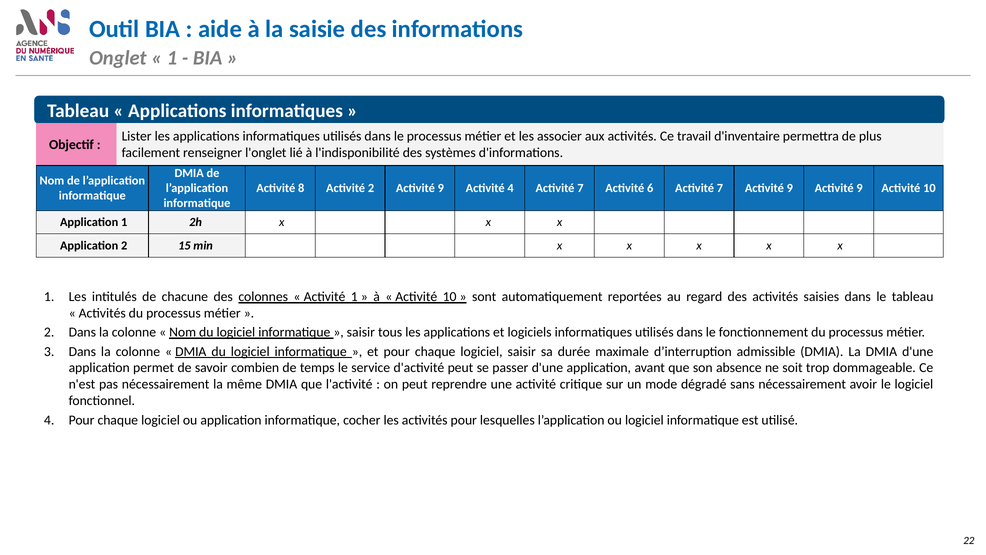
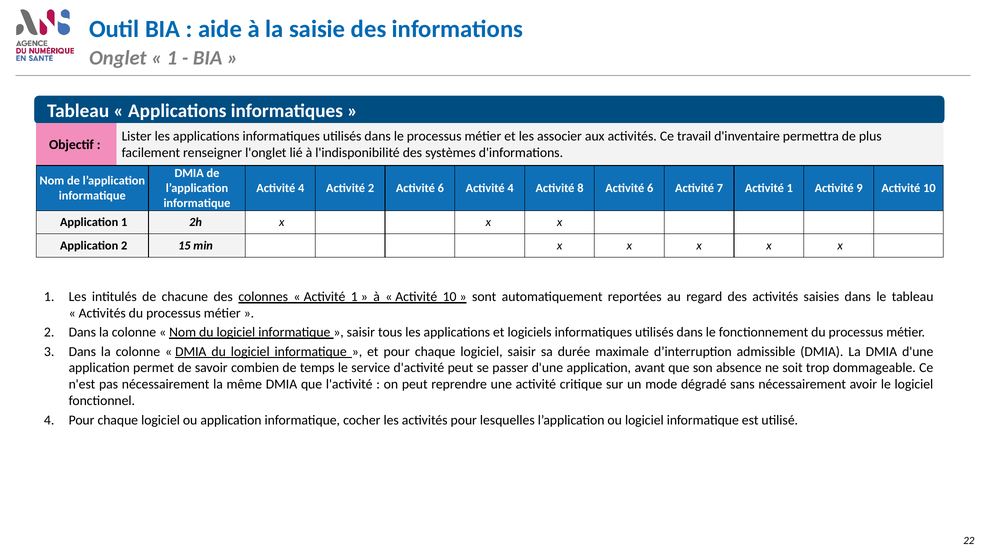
8 at (301, 188): 8 -> 4
2 Activité 9: 9 -> 6
4 Activité 7: 7 -> 8
7 Activité 9: 9 -> 1
